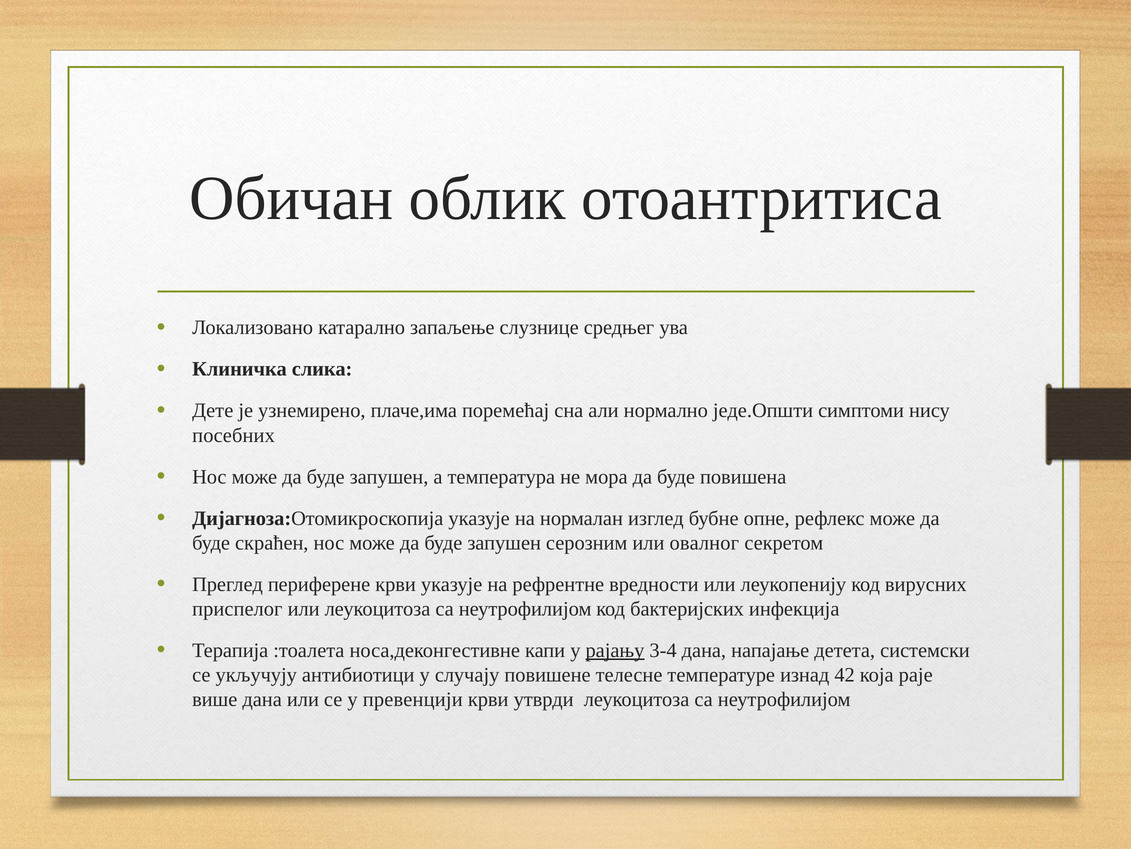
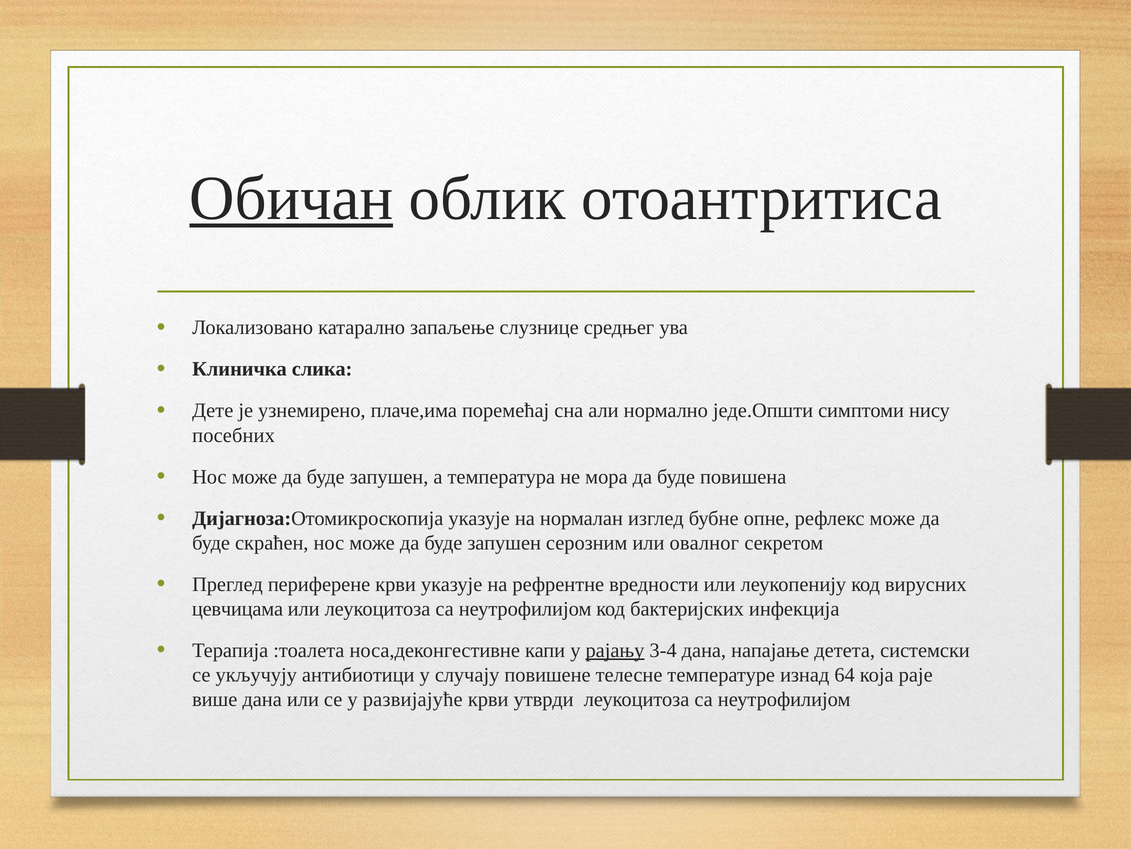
Обичан underline: none -> present
приспелог: приспелог -> цевчицама
42: 42 -> 64
превенцији: превенцији -> развијајуће
